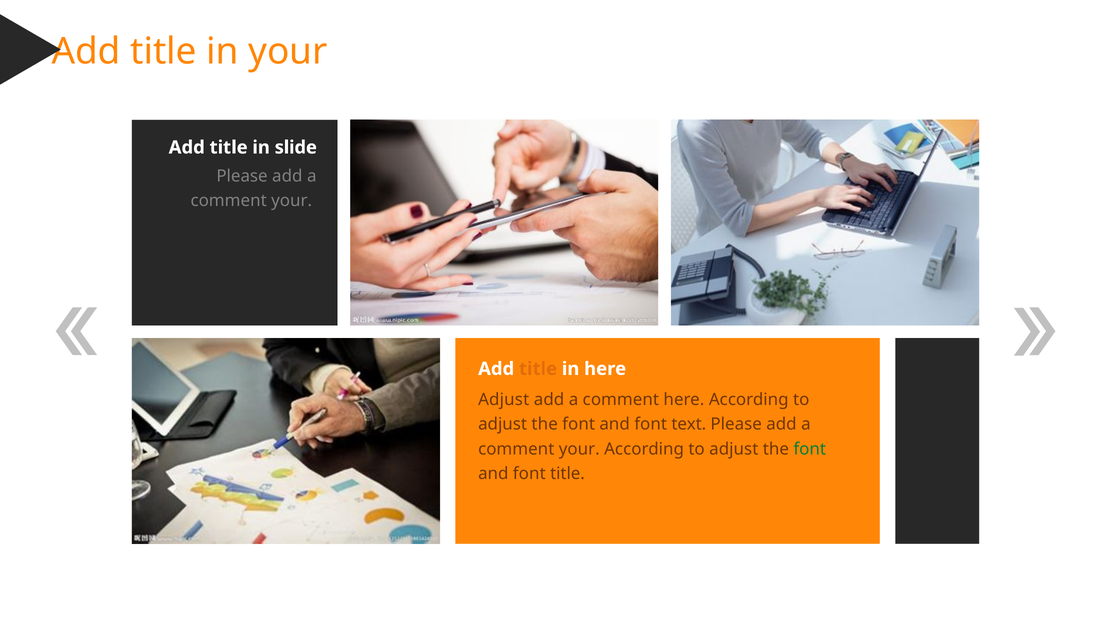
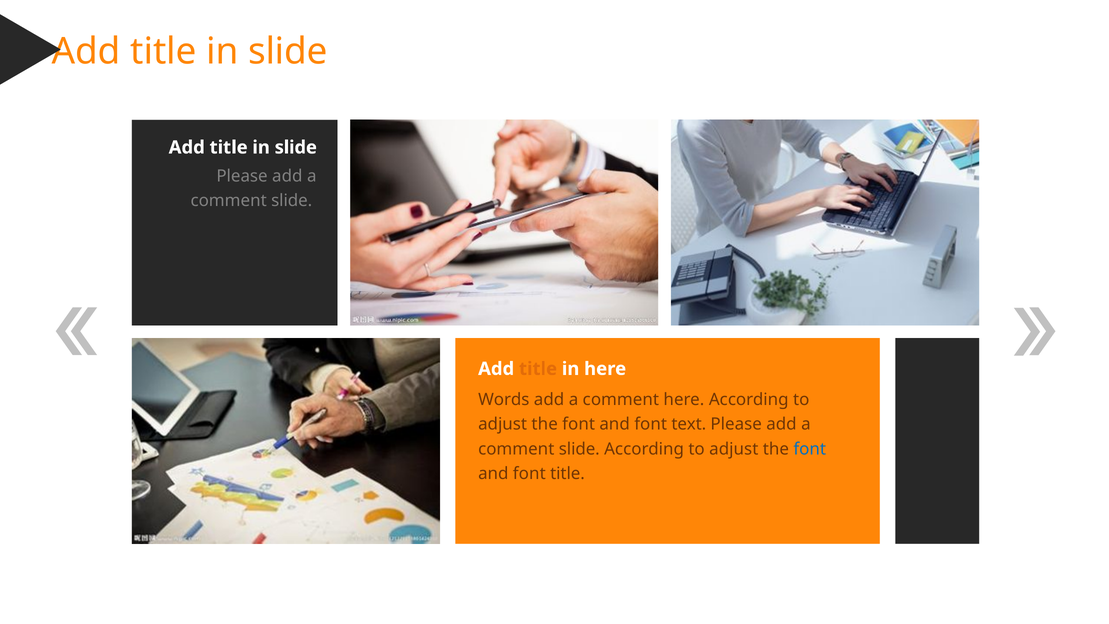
your at (288, 52): your -> slide
your at (292, 201): your -> slide
Adjust at (504, 400): Adjust -> Words
your at (579, 449): your -> slide
font at (810, 449) colour: green -> blue
